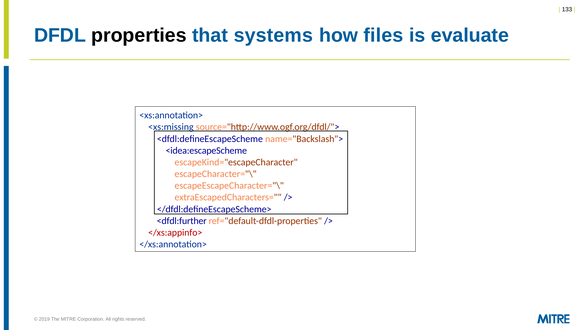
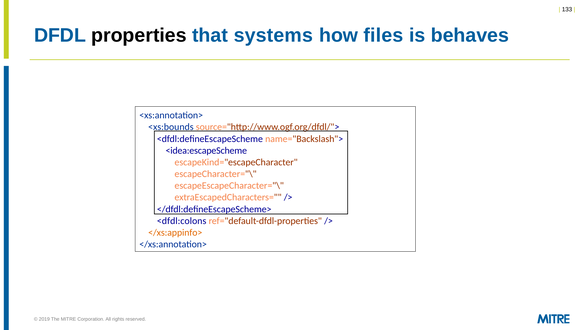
evaluate: evaluate -> behaves
<xs:missing: <xs:missing -> <xs:bounds
<dfdl:further: <dfdl:further -> <dfdl:colons
</xs:appinfo> colour: red -> orange
